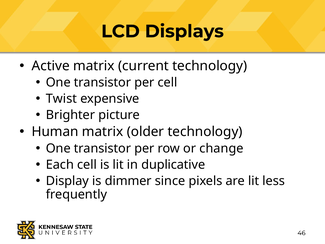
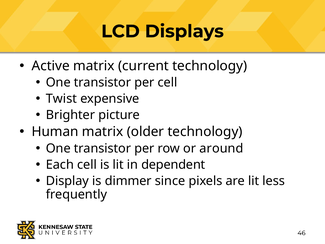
change: change -> around
duplicative: duplicative -> dependent
